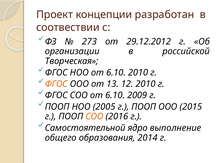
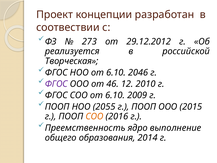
организации: организации -> реализуется
6.10 2010: 2010 -> 2046
ФГОС at (56, 84) colour: orange -> purple
13: 13 -> 46
2005: 2005 -> 2055
Самостоятельной: Самостоятельной -> Преемственность
